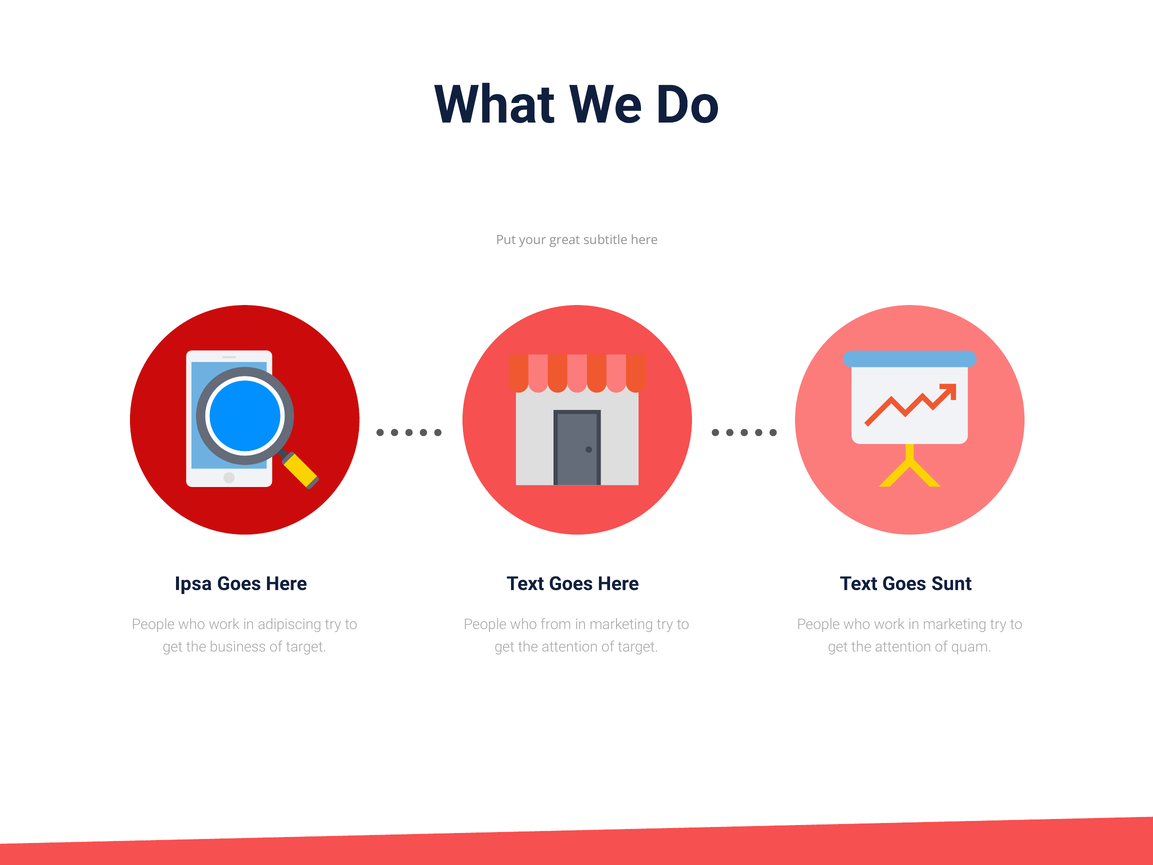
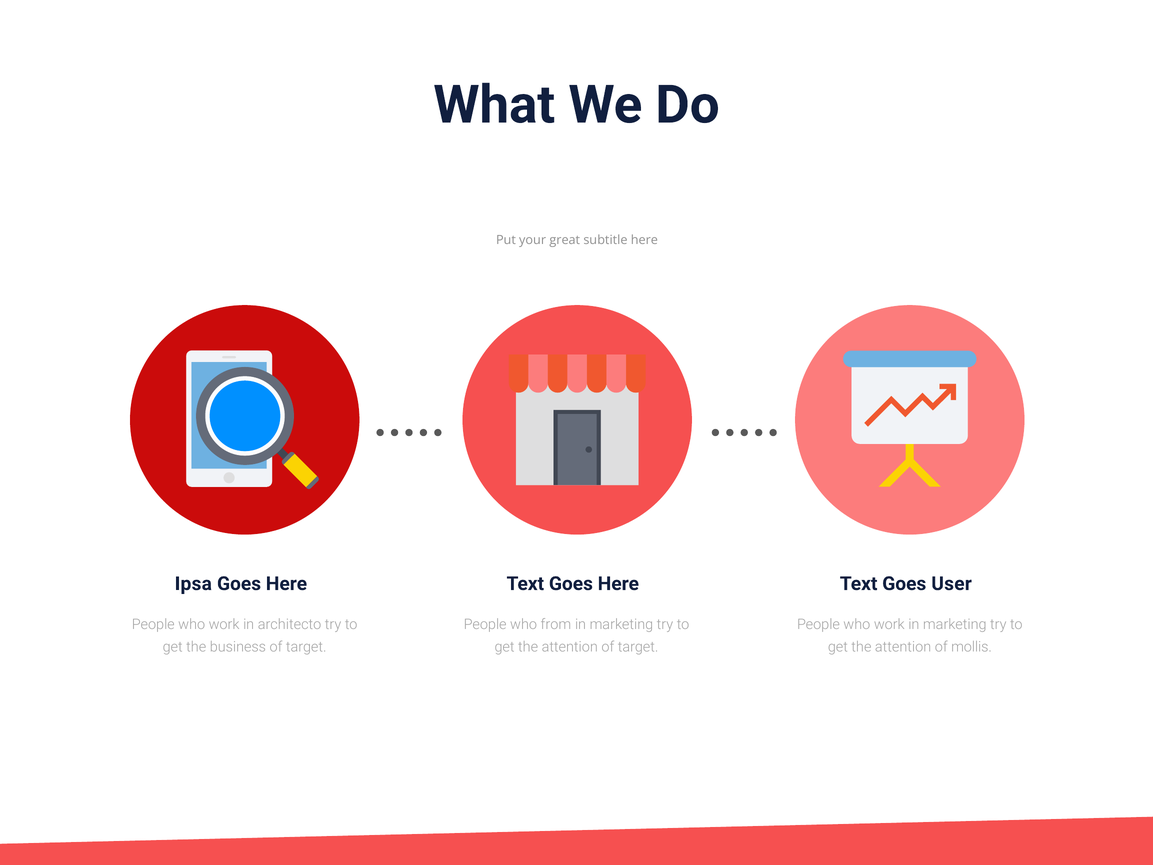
Sunt: Sunt -> User
adipiscing: adipiscing -> architecto
quam: quam -> mollis
